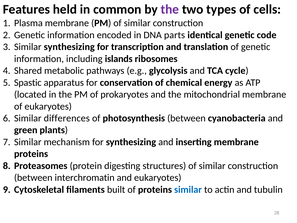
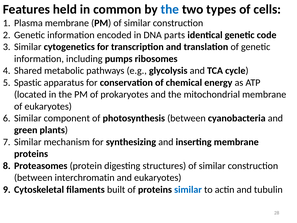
the at (170, 9) colour: purple -> blue
Similar synthesizing: synthesizing -> cytogenetics
islands: islands -> pumps
differences: differences -> component
